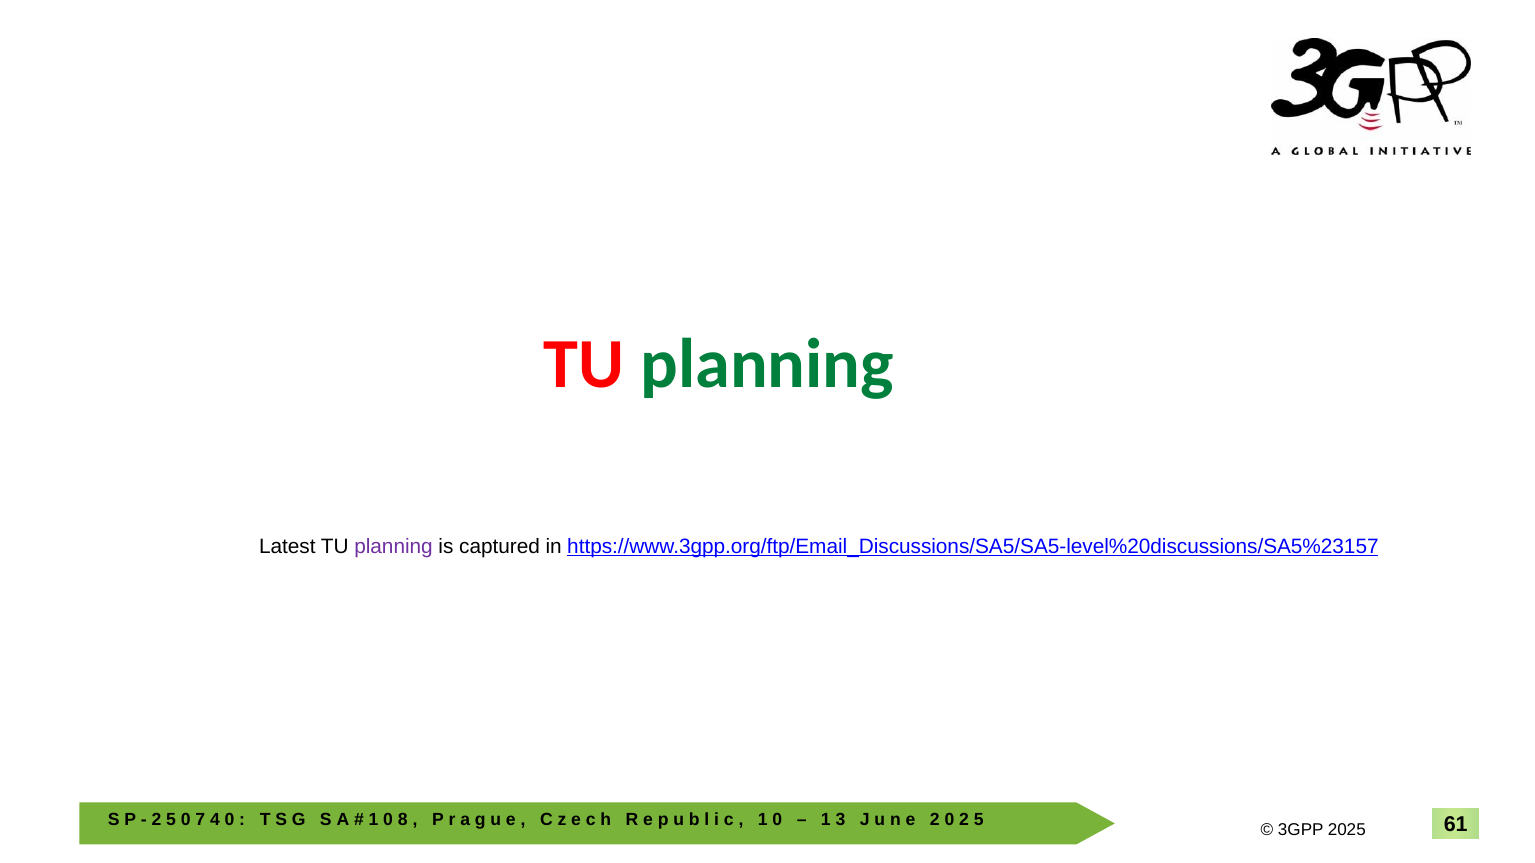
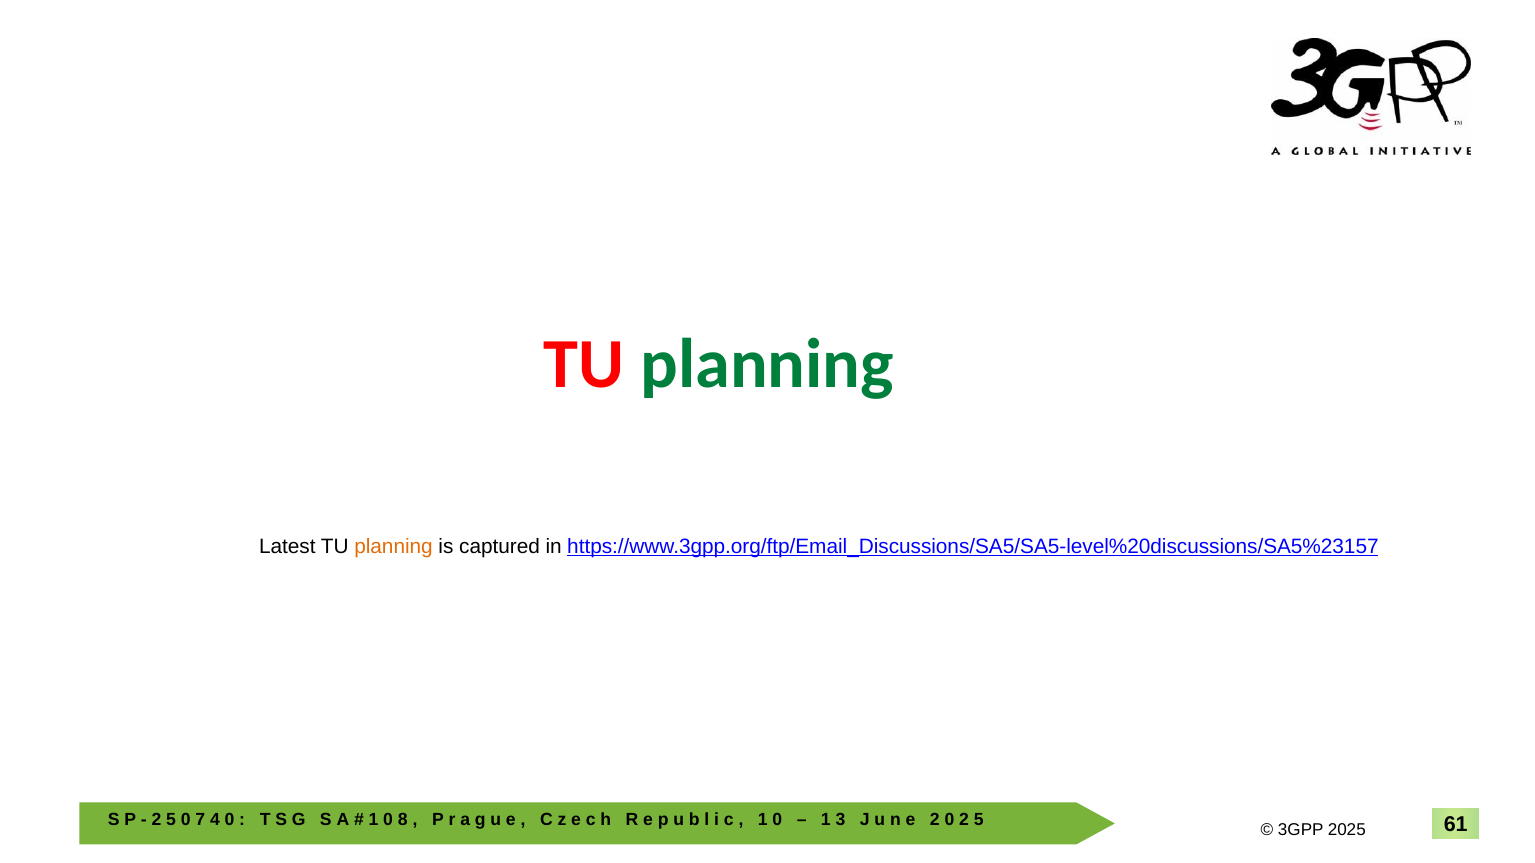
planning at (394, 547) colour: purple -> orange
